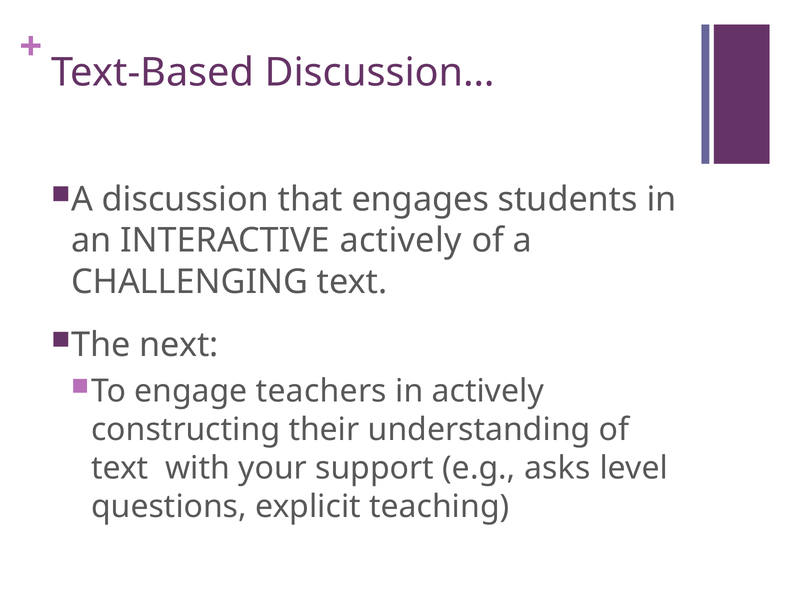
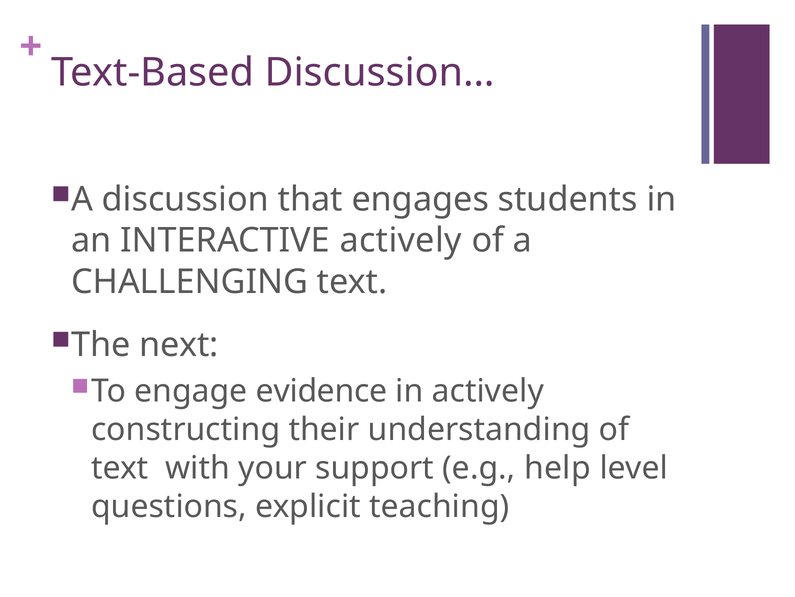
teachers: teachers -> evidence
asks: asks -> help
